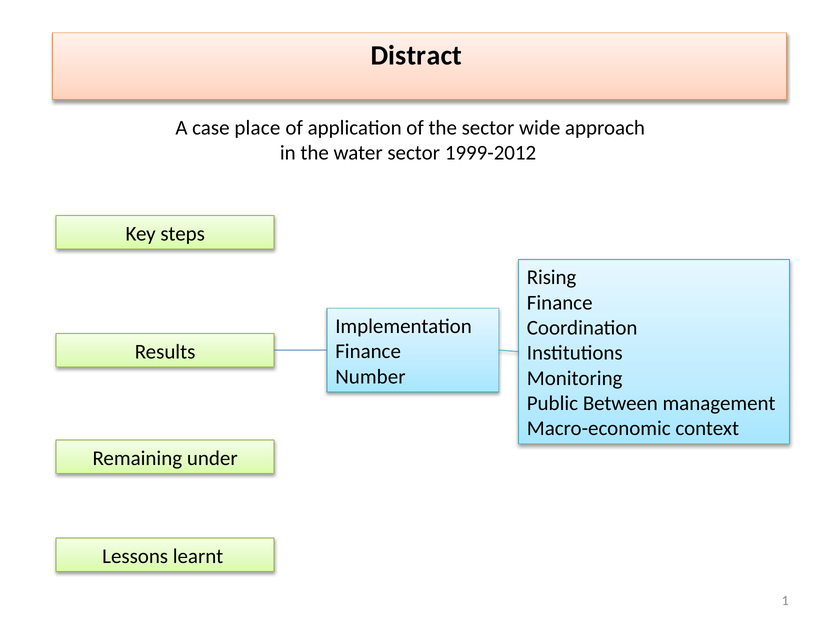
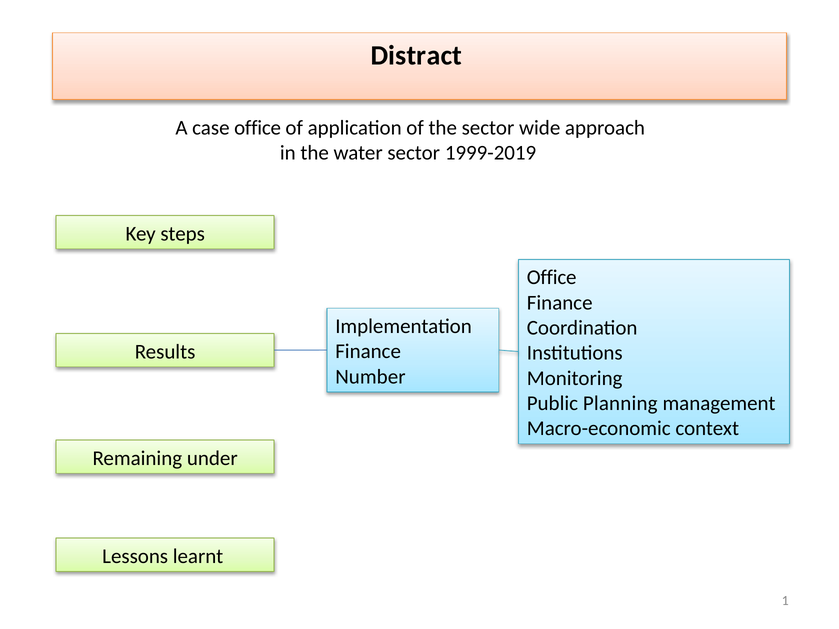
case place: place -> office
1999-2012: 1999-2012 -> 1999-2019
Rising at (552, 278): Rising -> Office
Between: Between -> Planning
